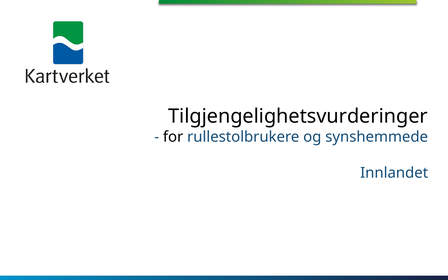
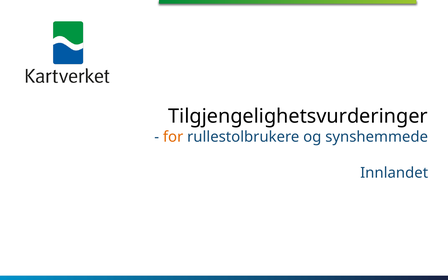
for colour: black -> orange
